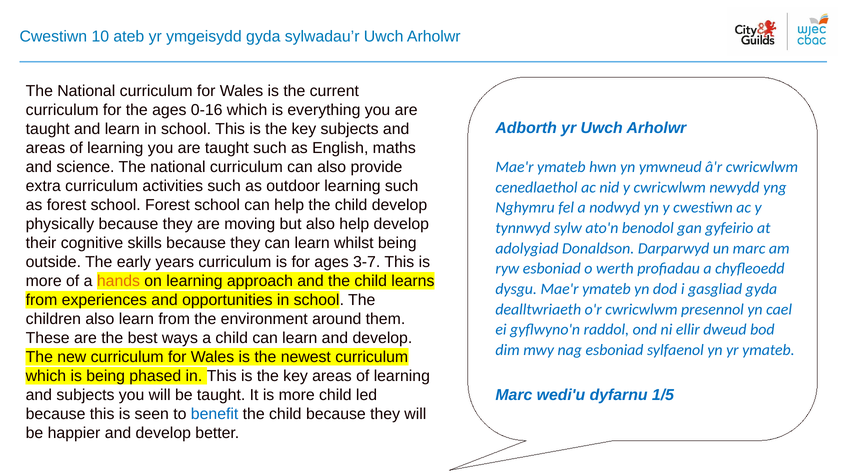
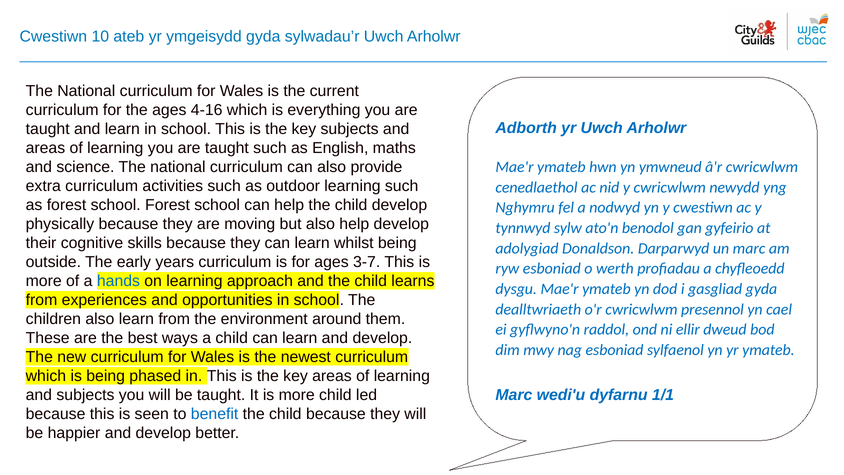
0-16: 0-16 -> 4-16
hands colour: orange -> blue
1/5: 1/5 -> 1/1
